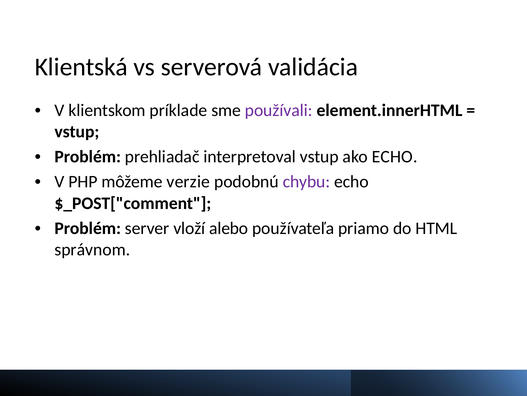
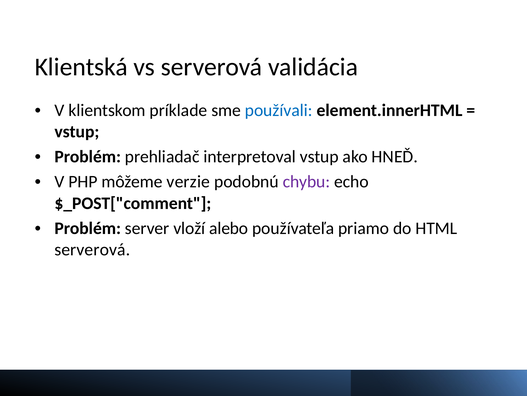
používali colour: purple -> blue
ako ECHO: ECHO -> HNEĎ
správnom at (92, 249): správnom -> serverová
